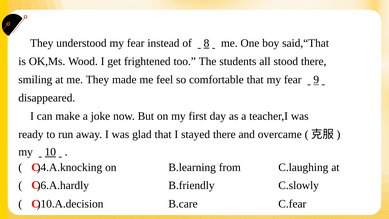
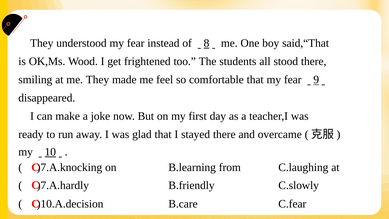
)4.A.knocking: )4.A.knocking -> )7.A.knocking
)6.A.hardly: )6.A.hardly -> )7.A.hardly
